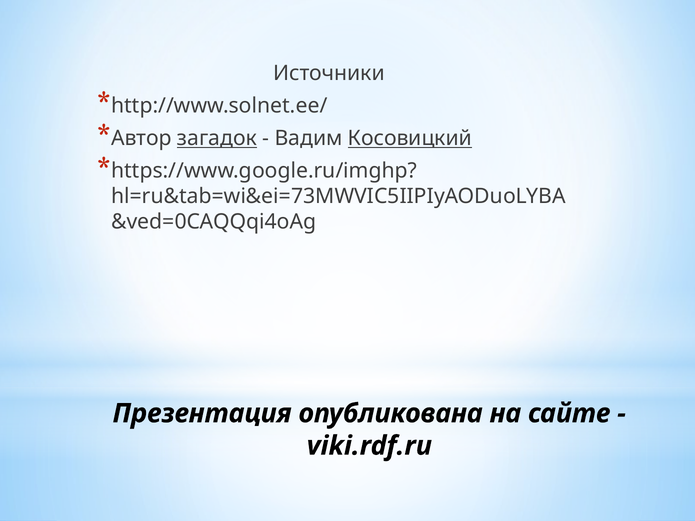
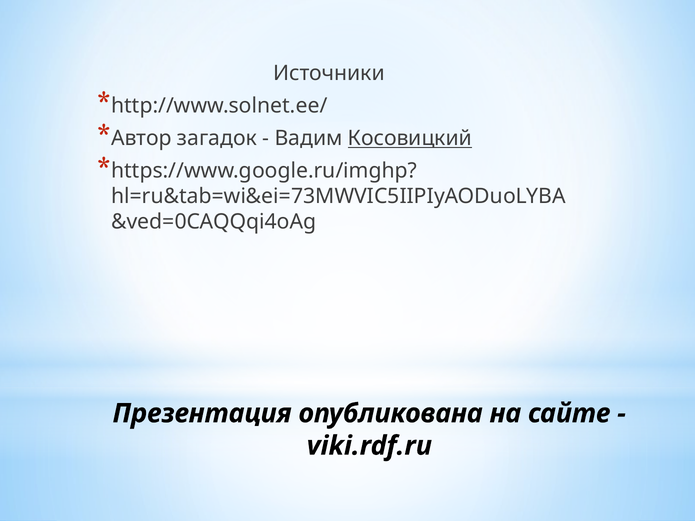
загадок underline: present -> none
